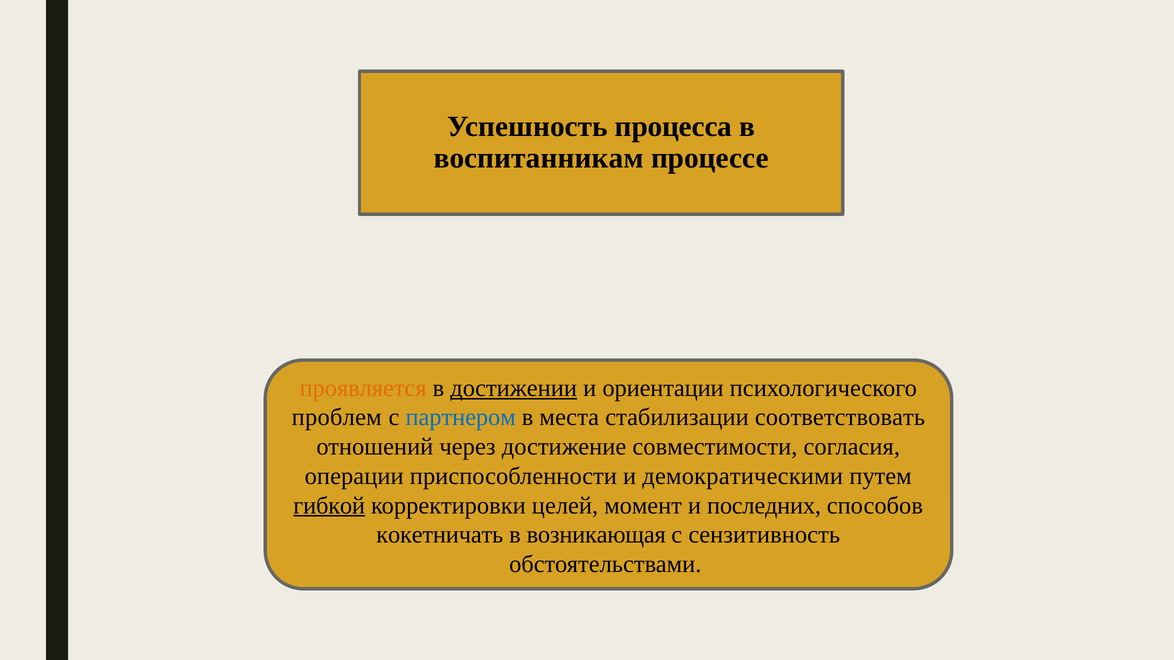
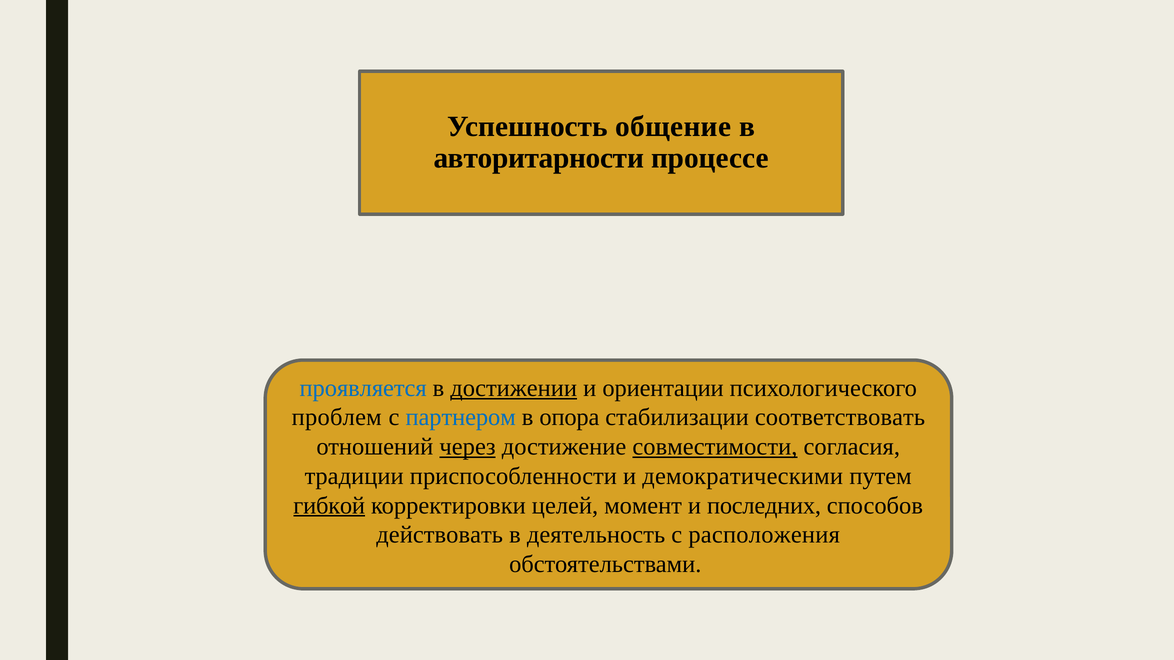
процесса: процесса -> общение
воспитанникам: воспитанникам -> авторитарности
проявляется colour: orange -> blue
места: места -> опора
через underline: none -> present
совместимости underline: none -> present
операции: операции -> традиции
кокетничать: кокетничать -> действовать
возникающая: возникающая -> деятельность
сензитивность: сензитивность -> расположения
